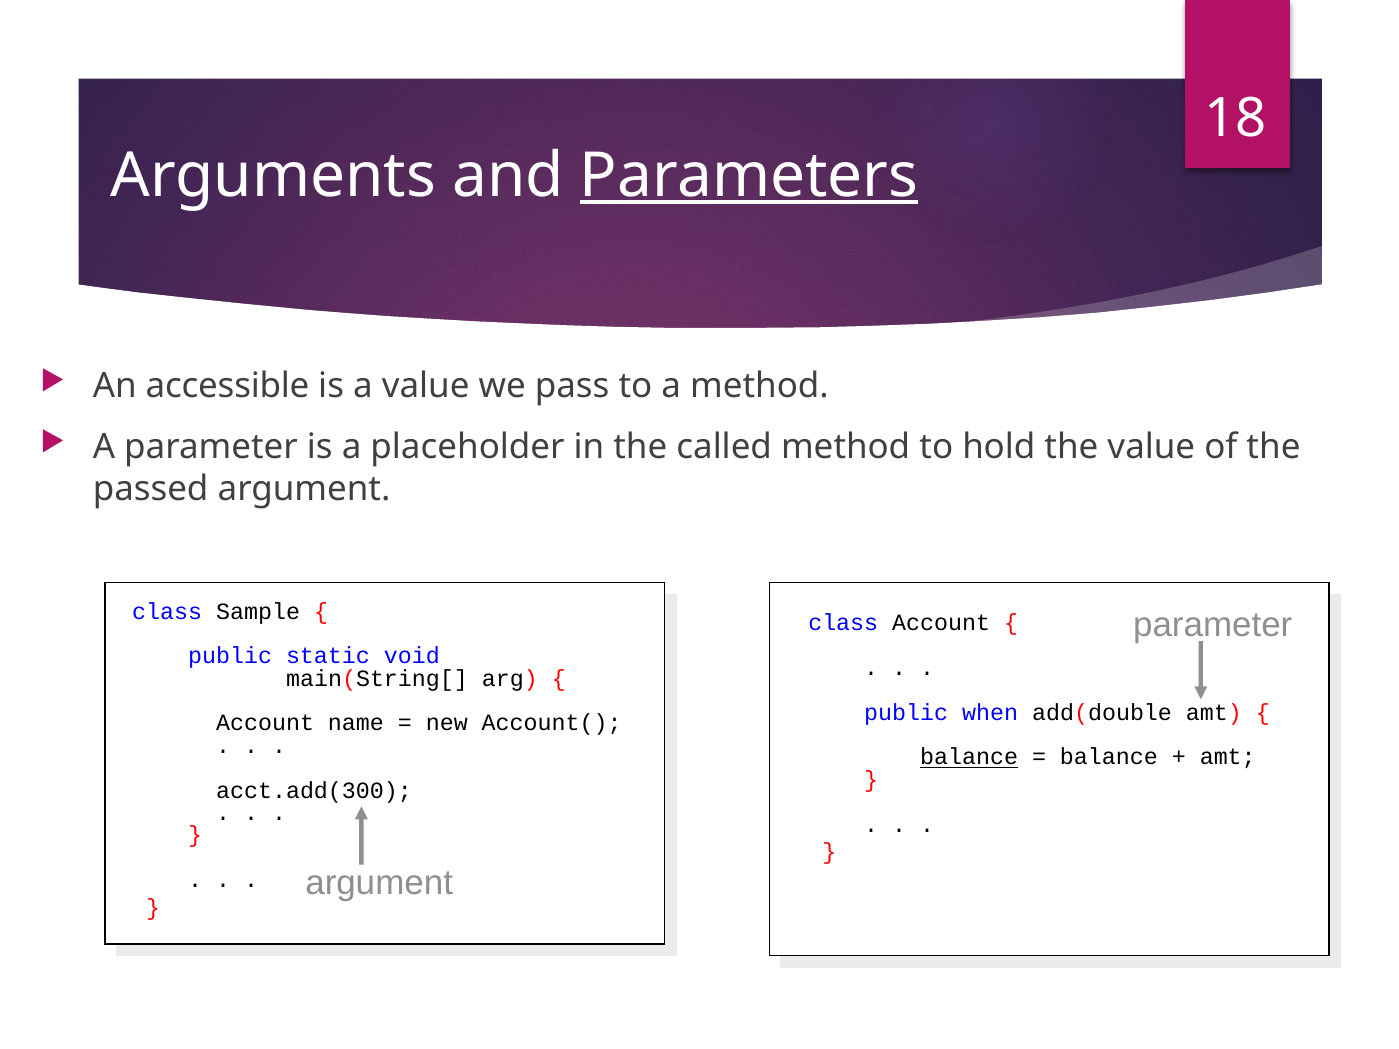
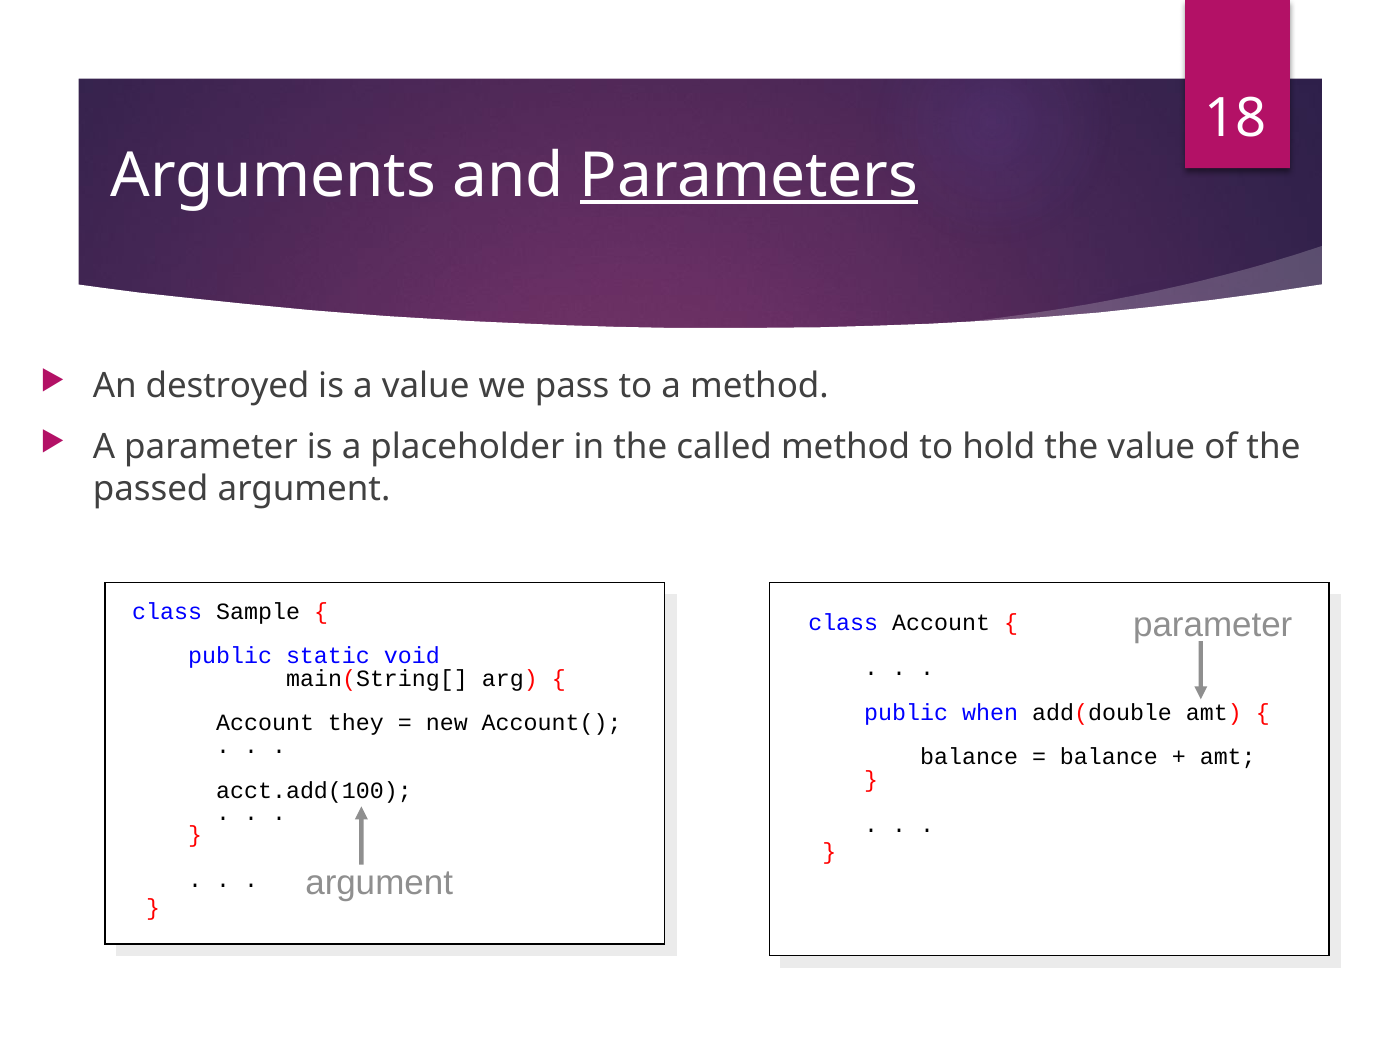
accessible: accessible -> destroyed
name: name -> they
balance at (969, 757) underline: present -> none
acct.add(300: acct.add(300 -> acct.add(100
